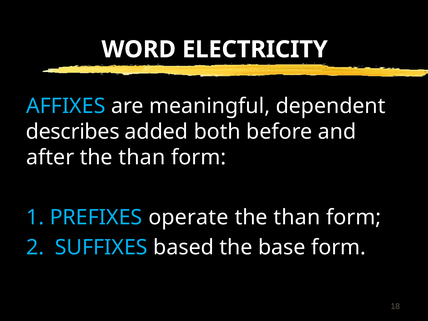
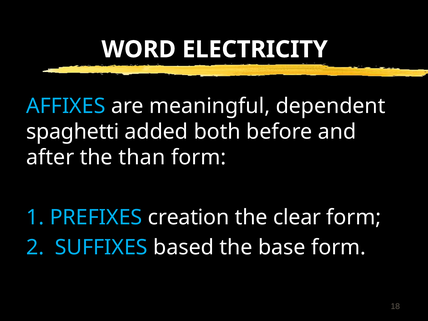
describes: describes -> spaghetti
operate: operate -> creation
than at (297, 217): than -> clear
